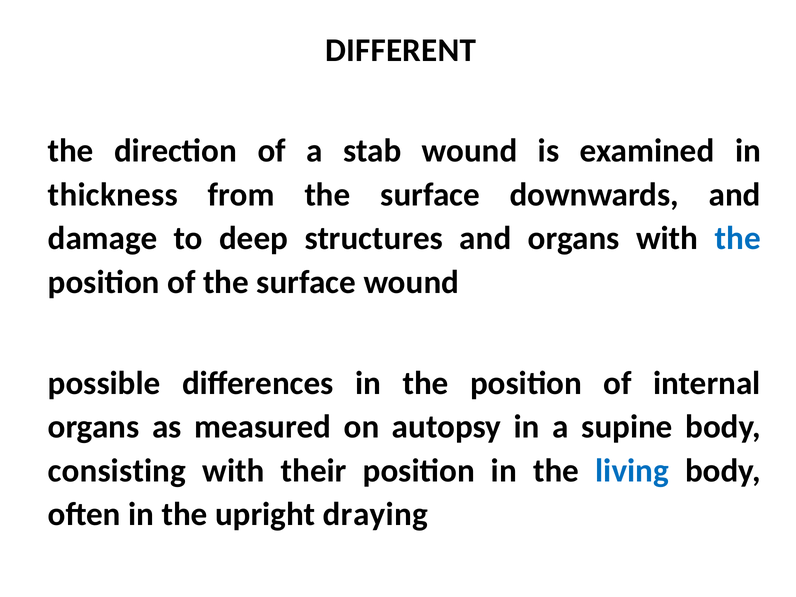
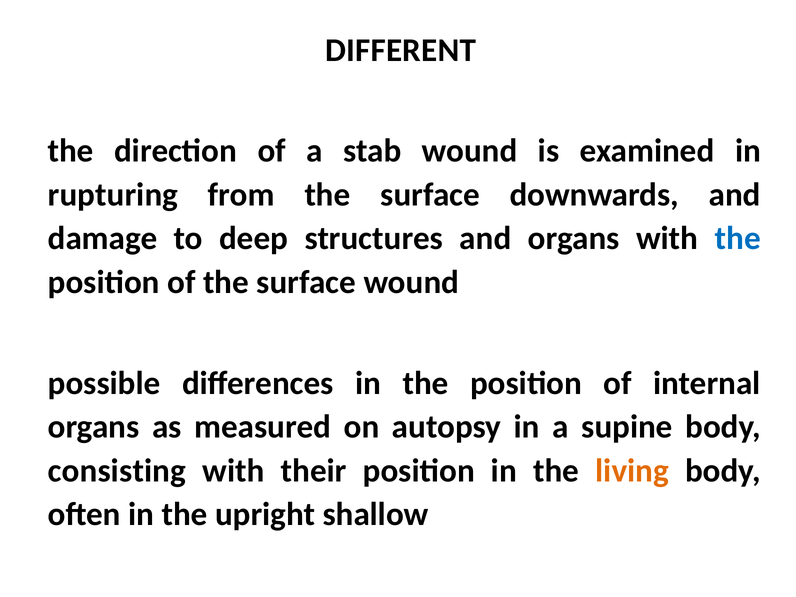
thickness: thickness -> rupturing
living colour: blue -> orange
draying: draying -> shallow
